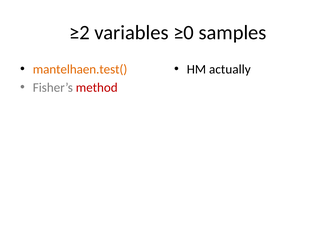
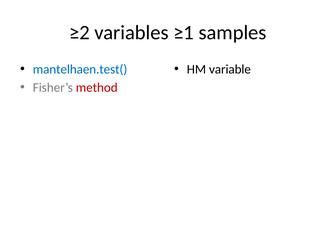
≥0: ≥0 -> ≥1
mantelhaen.test( colour: orange -> blue
actually: actually -> variable
